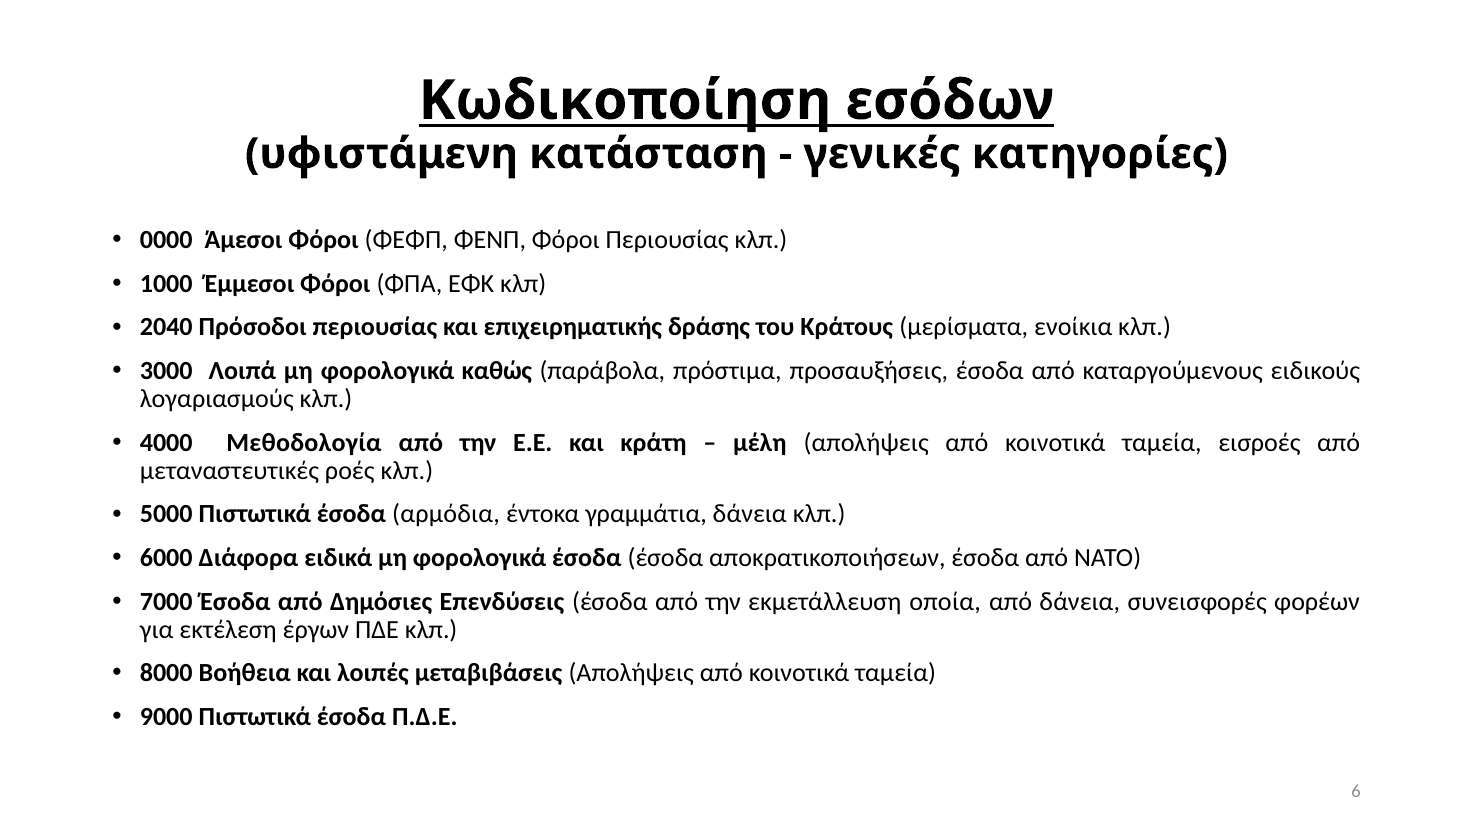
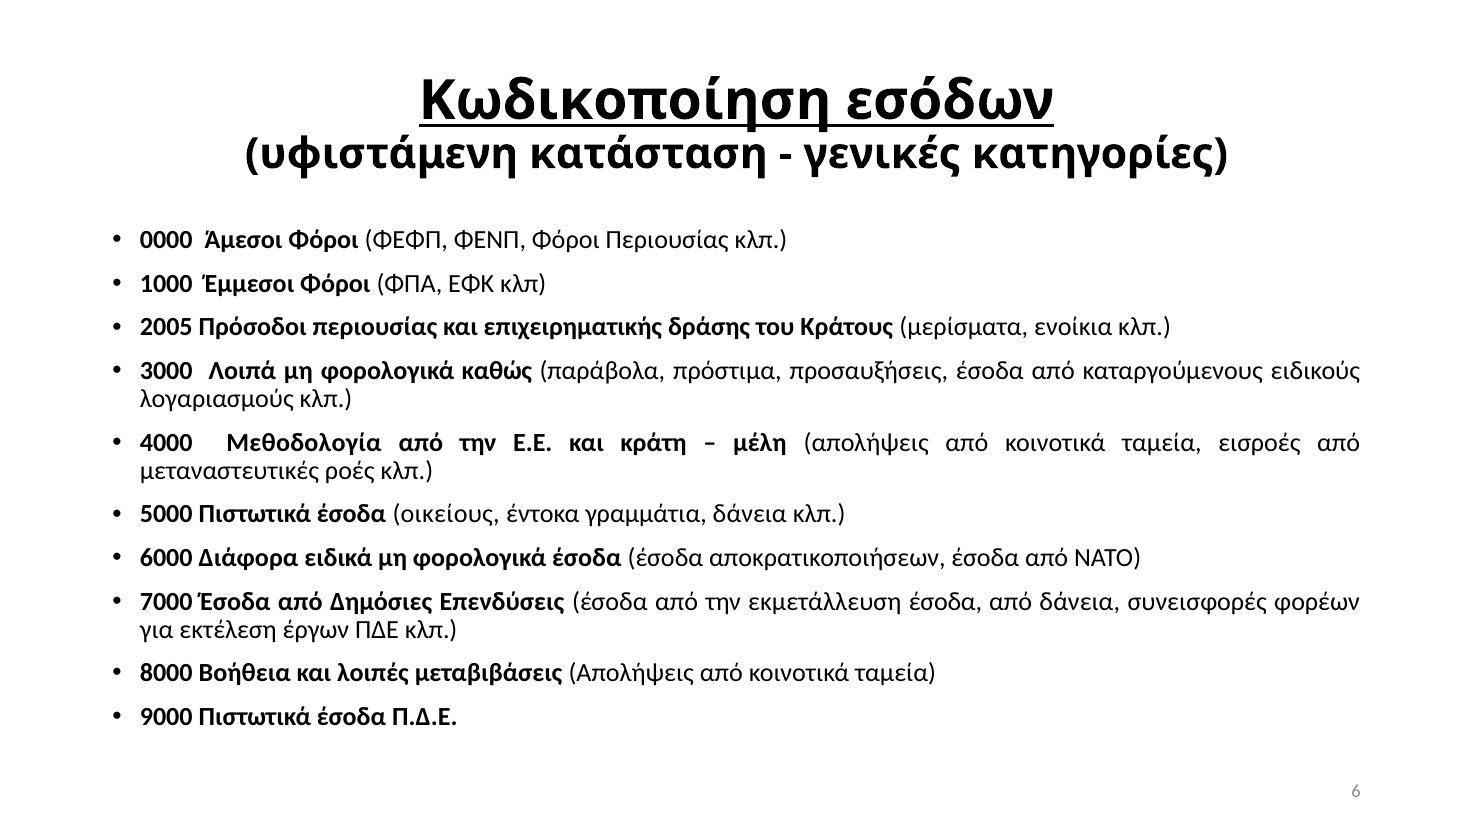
2040: 2040 -> 2005
αρμόδια: αρμόδια -> οικείους
εκμετάλλευση οποία: οποία -> έσοδα
